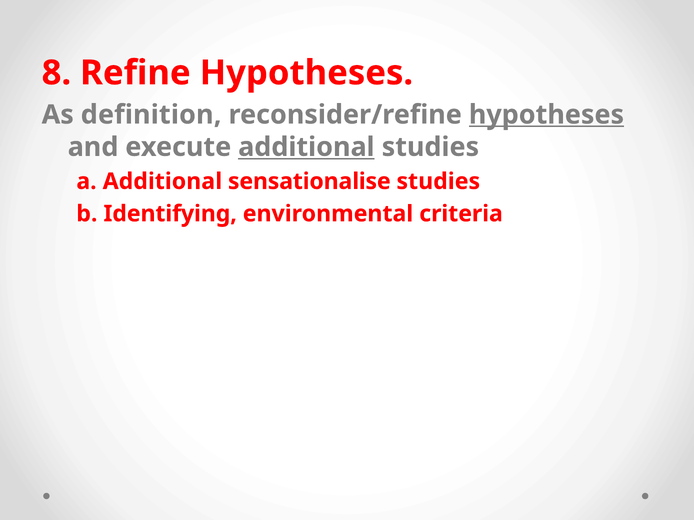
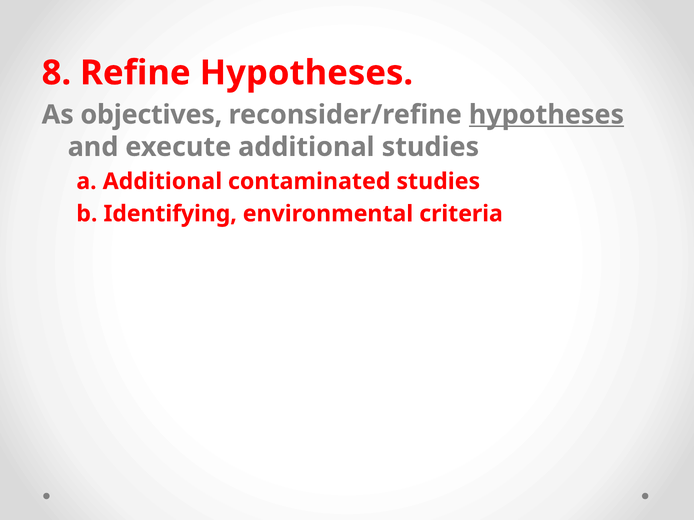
definition: definition -> objectives
additional at (306, 147) underline: present -> none
sensationalise: sensationalise -> contaminated
